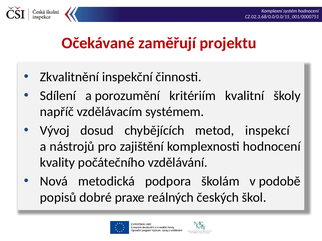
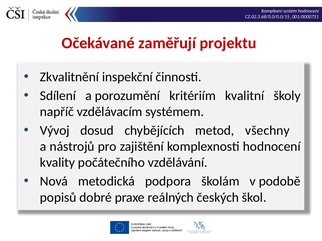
inspekcí: inspekcí -> všechny
